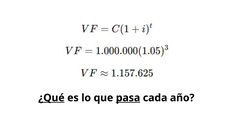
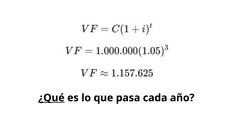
pasa underline: present -> none
